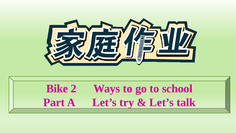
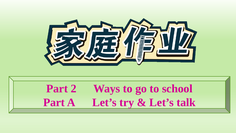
Bike at (57, 88): Bike -> Part
